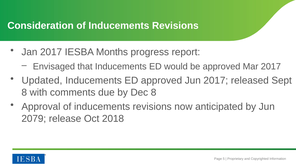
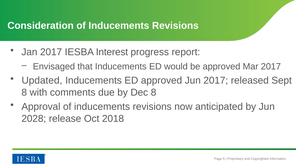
Months: Months -> Interest
2079: 2079 -> 2028
